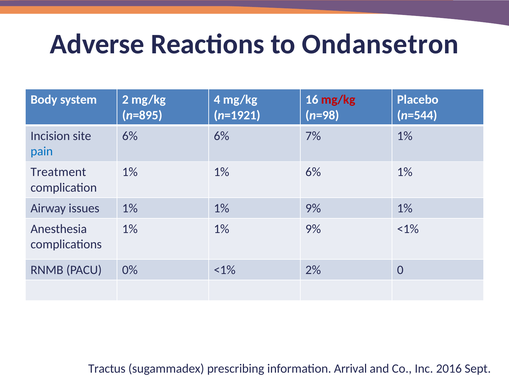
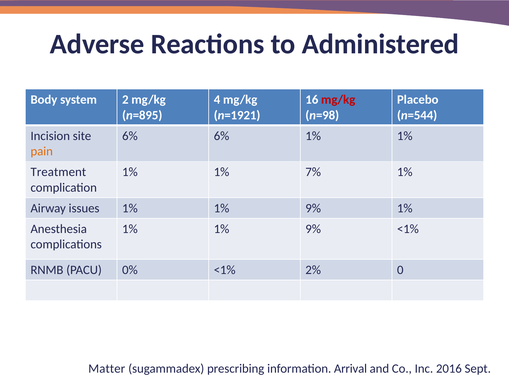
Ondansetron: Ondansetron -> Administered
6% 7%: 7% -> 1%
pain colour: blue -> orange
1% 6%: 6% -> 7%
Tractus: Tractus -> Matter
